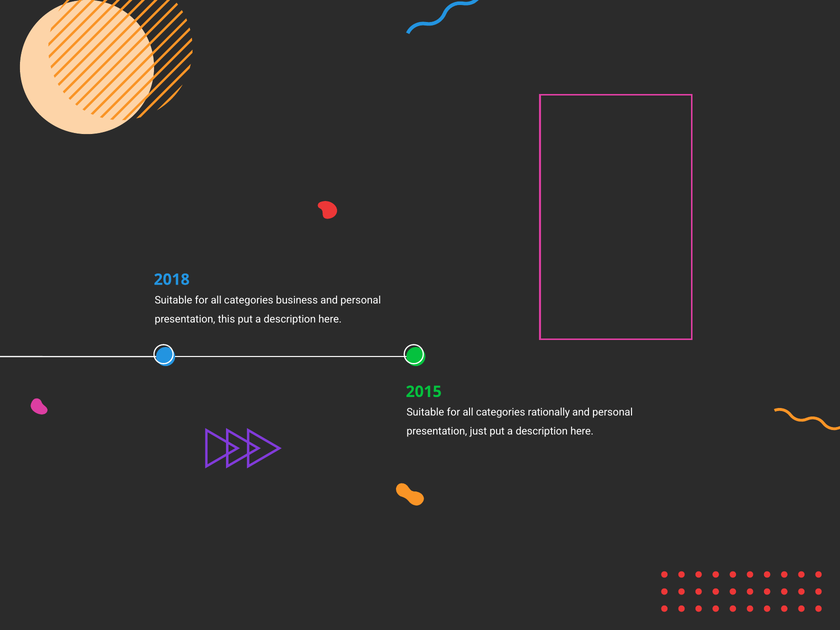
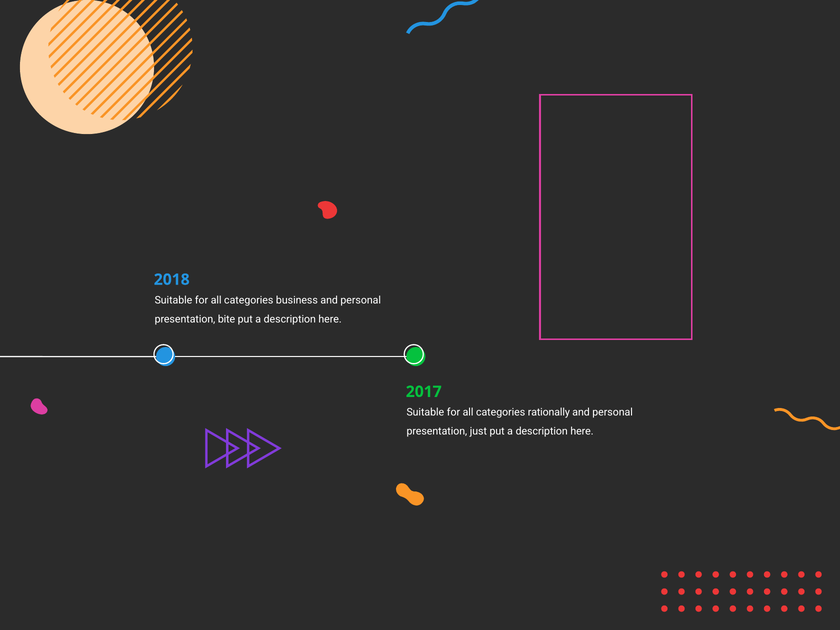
this: this -> bite
2015: 2015 -> 2017
